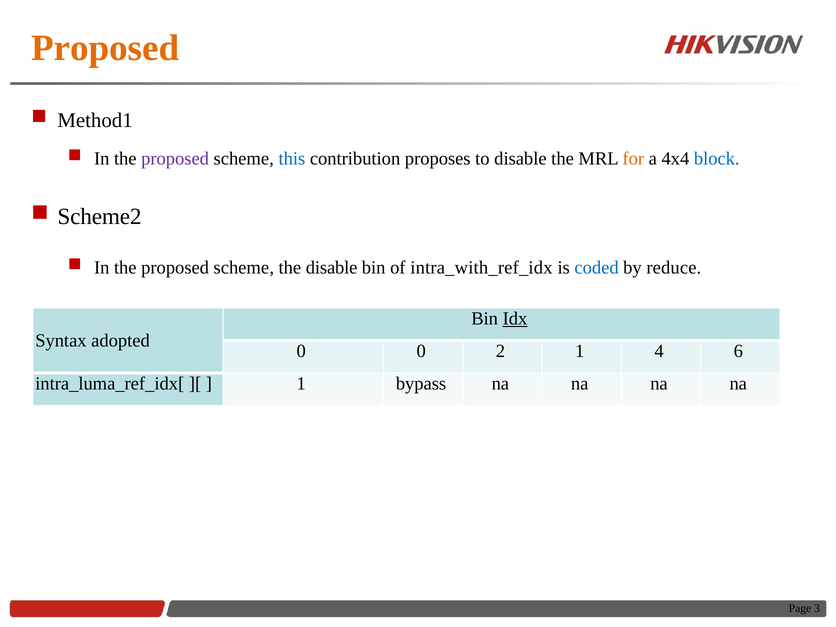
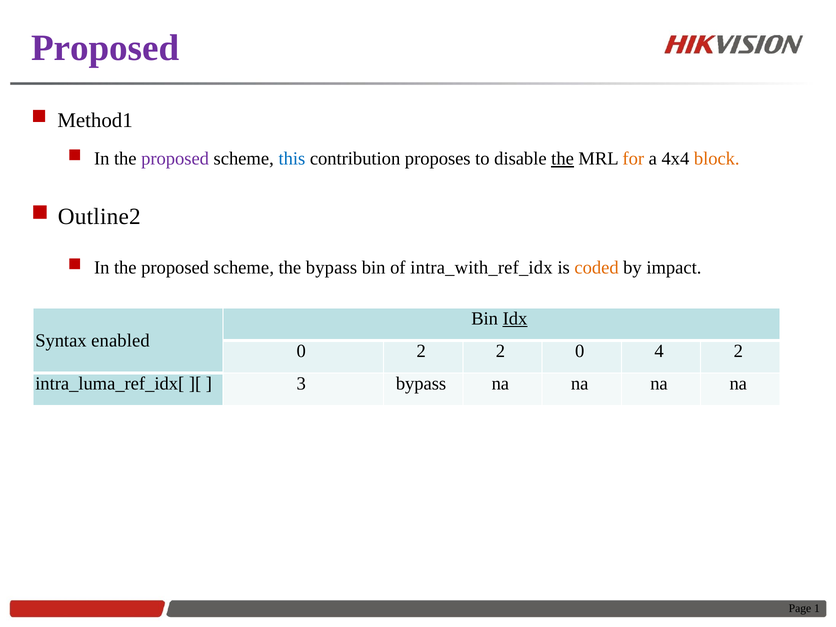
Proposed at (105, 48) colour: orange -> purple
the at (563, 159) underline: none -> present
block colour: blue -> orange
Scheme2: Scheme2 -> Outline2
the disable: disable -> bypass
coded colour: blue -> orange
reduce: reduce -> impact
adopted: adopted -> enabled
0 0: 0 -> 2
2 1: 1 -> 0
4 6: 6 -> 2
1 at (301, 384): 1 -> 3
3: 3 -> 1
